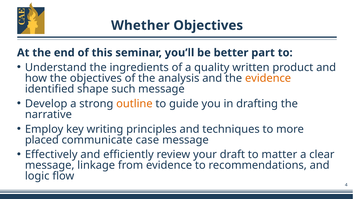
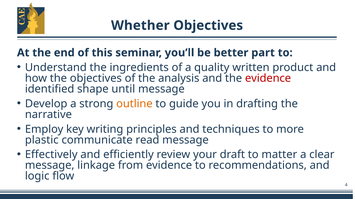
evidence at (268, 78) colour: orange -> red
such: such -> until
placed: placed -> plastic
case: case -> read
